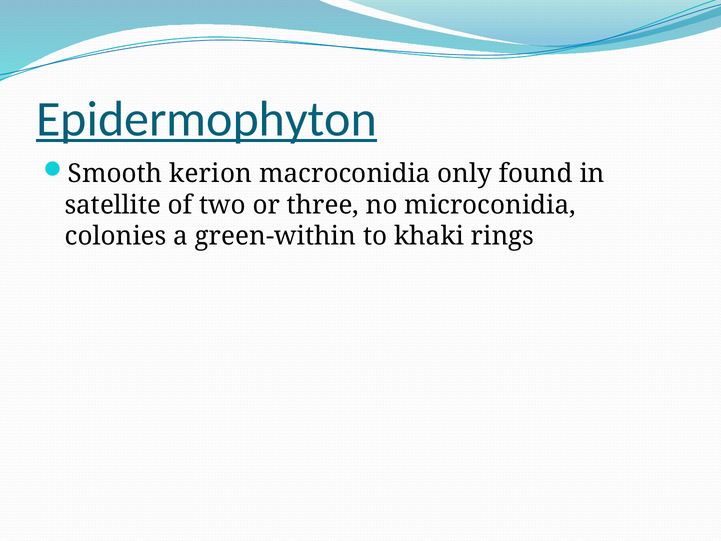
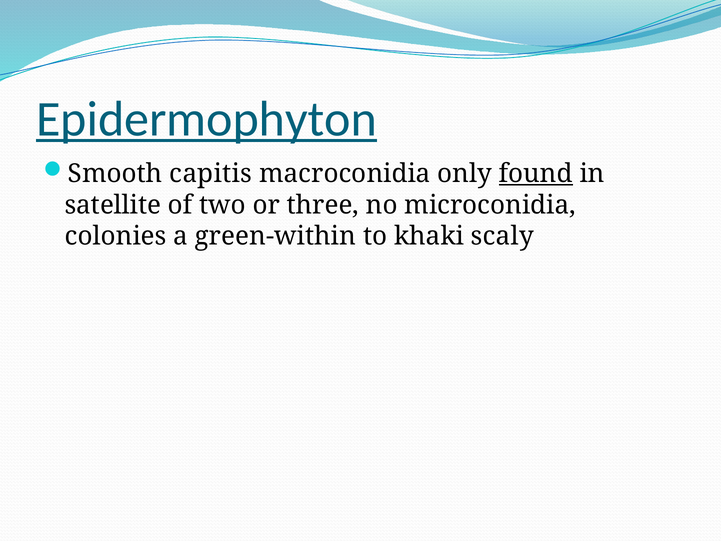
kerion: kerion -> capitis
found underline: none -> present
rings: rings -> scaly
